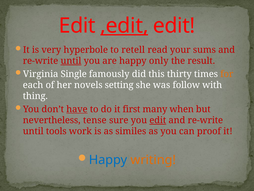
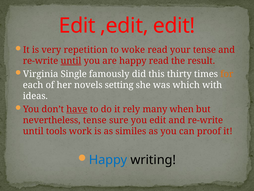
,edit underline: present -> none
hyperbole: hyperbole -> repetition
retell: retell -> woke
your sums: sums -> tense
happy only: only -> read
follow: follow -> which
thing: thing -> ideas
first: first -> rely
edit at (158, 120) underline: present -> none
writing colour: orange -> black
